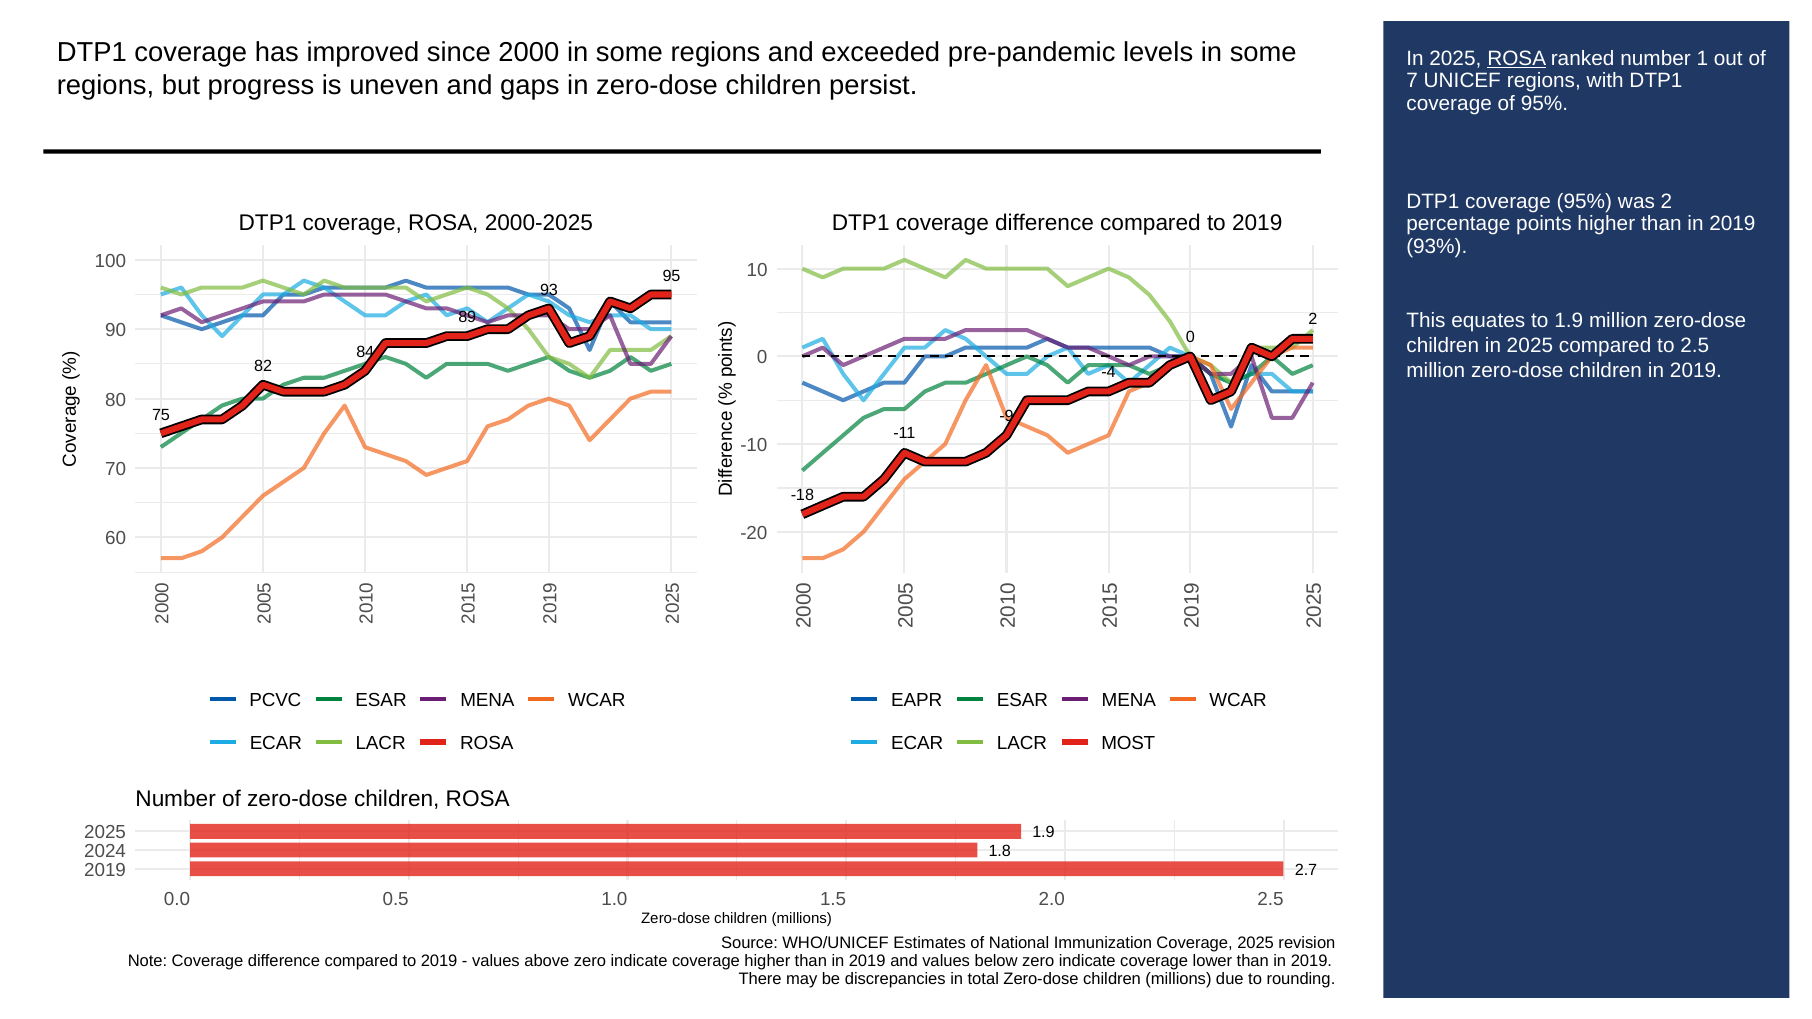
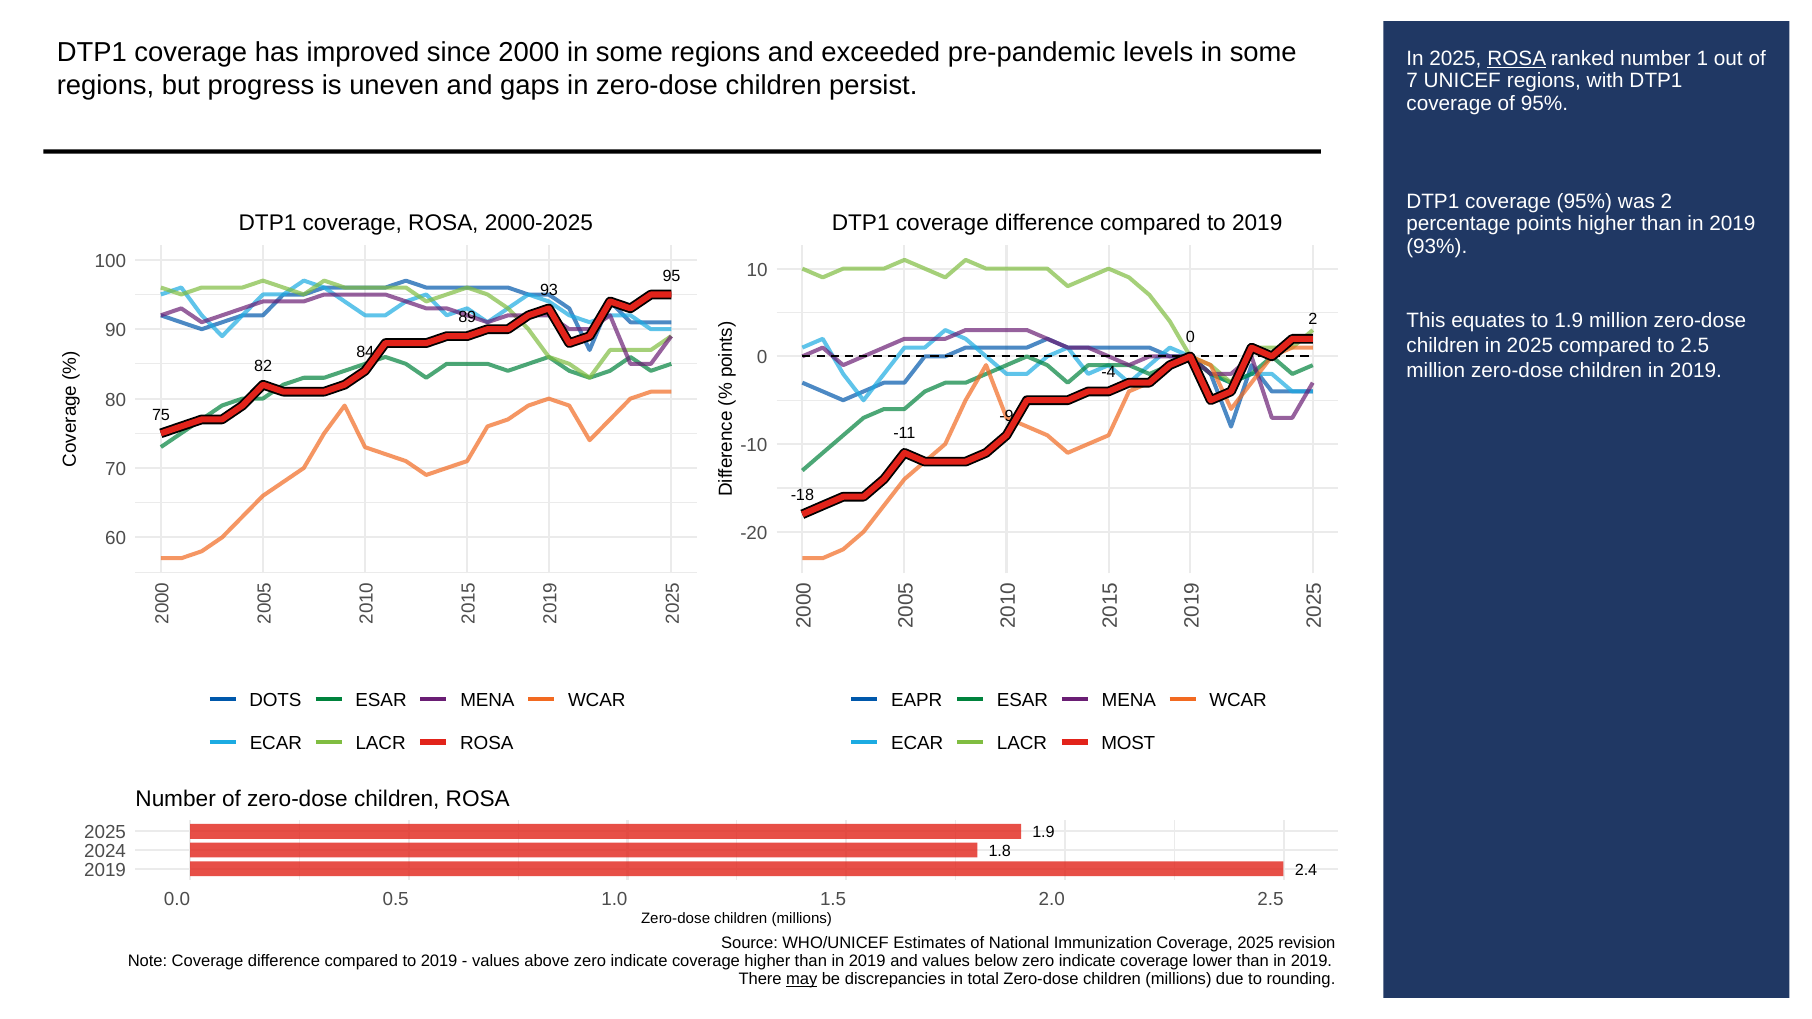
PCVC: PCVC -> DOTS
2.7: 2.7 -> 2.4
may underline: none -> present
